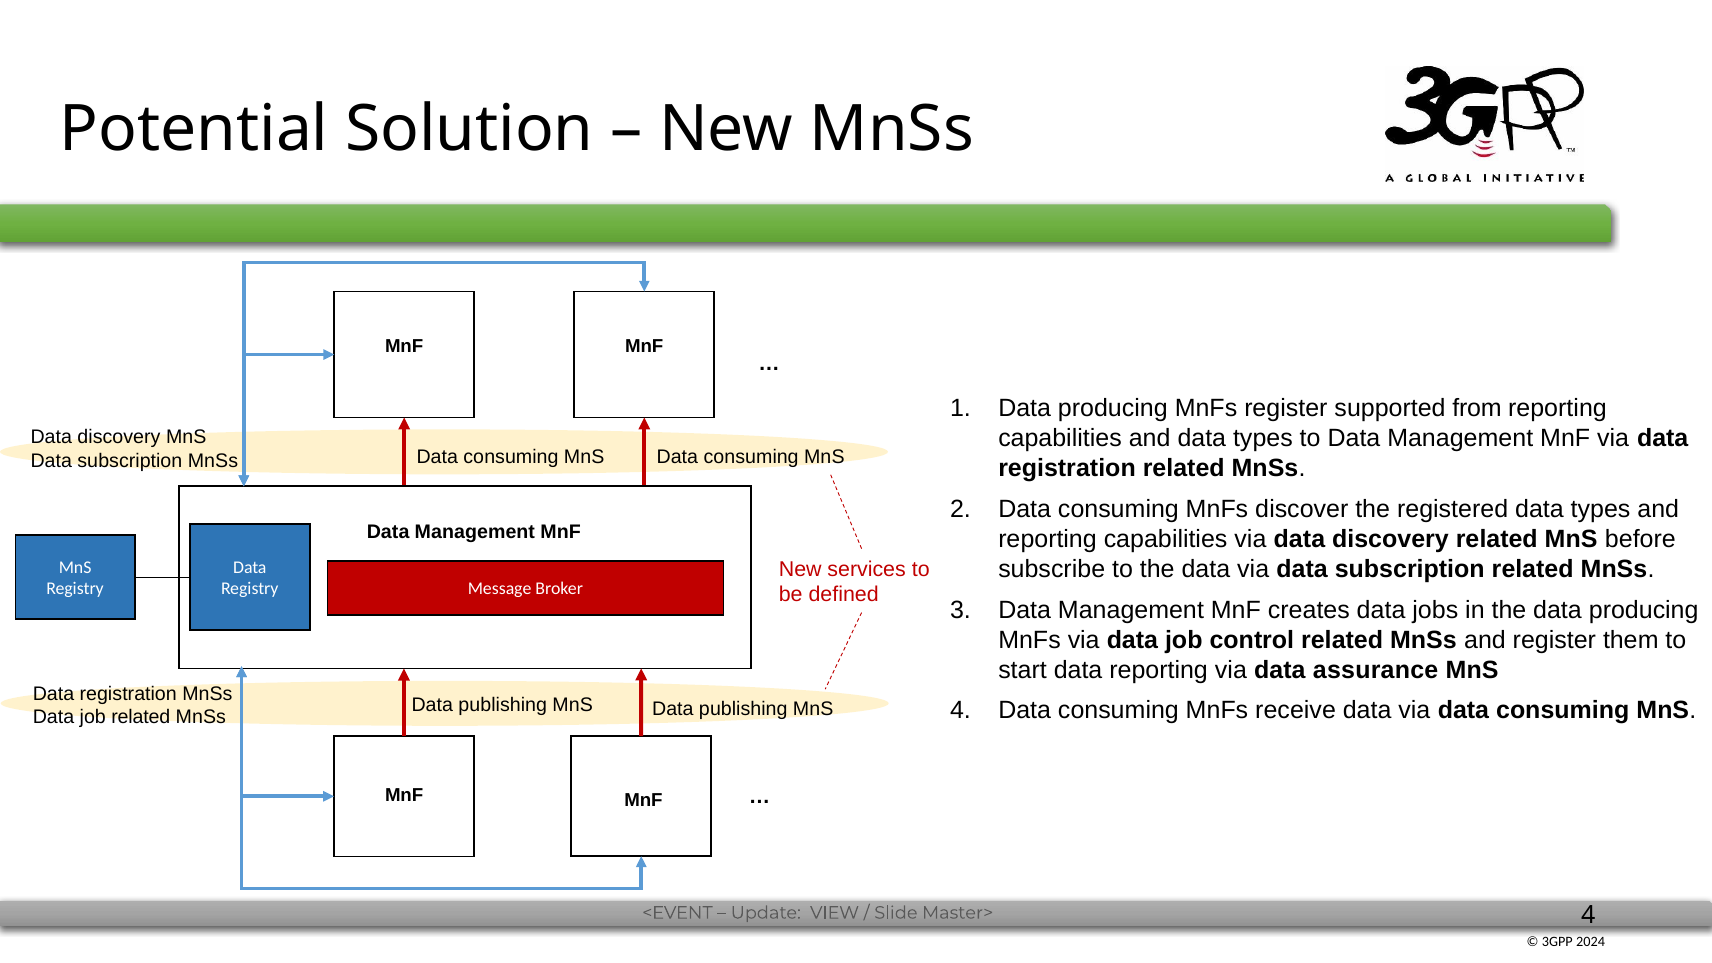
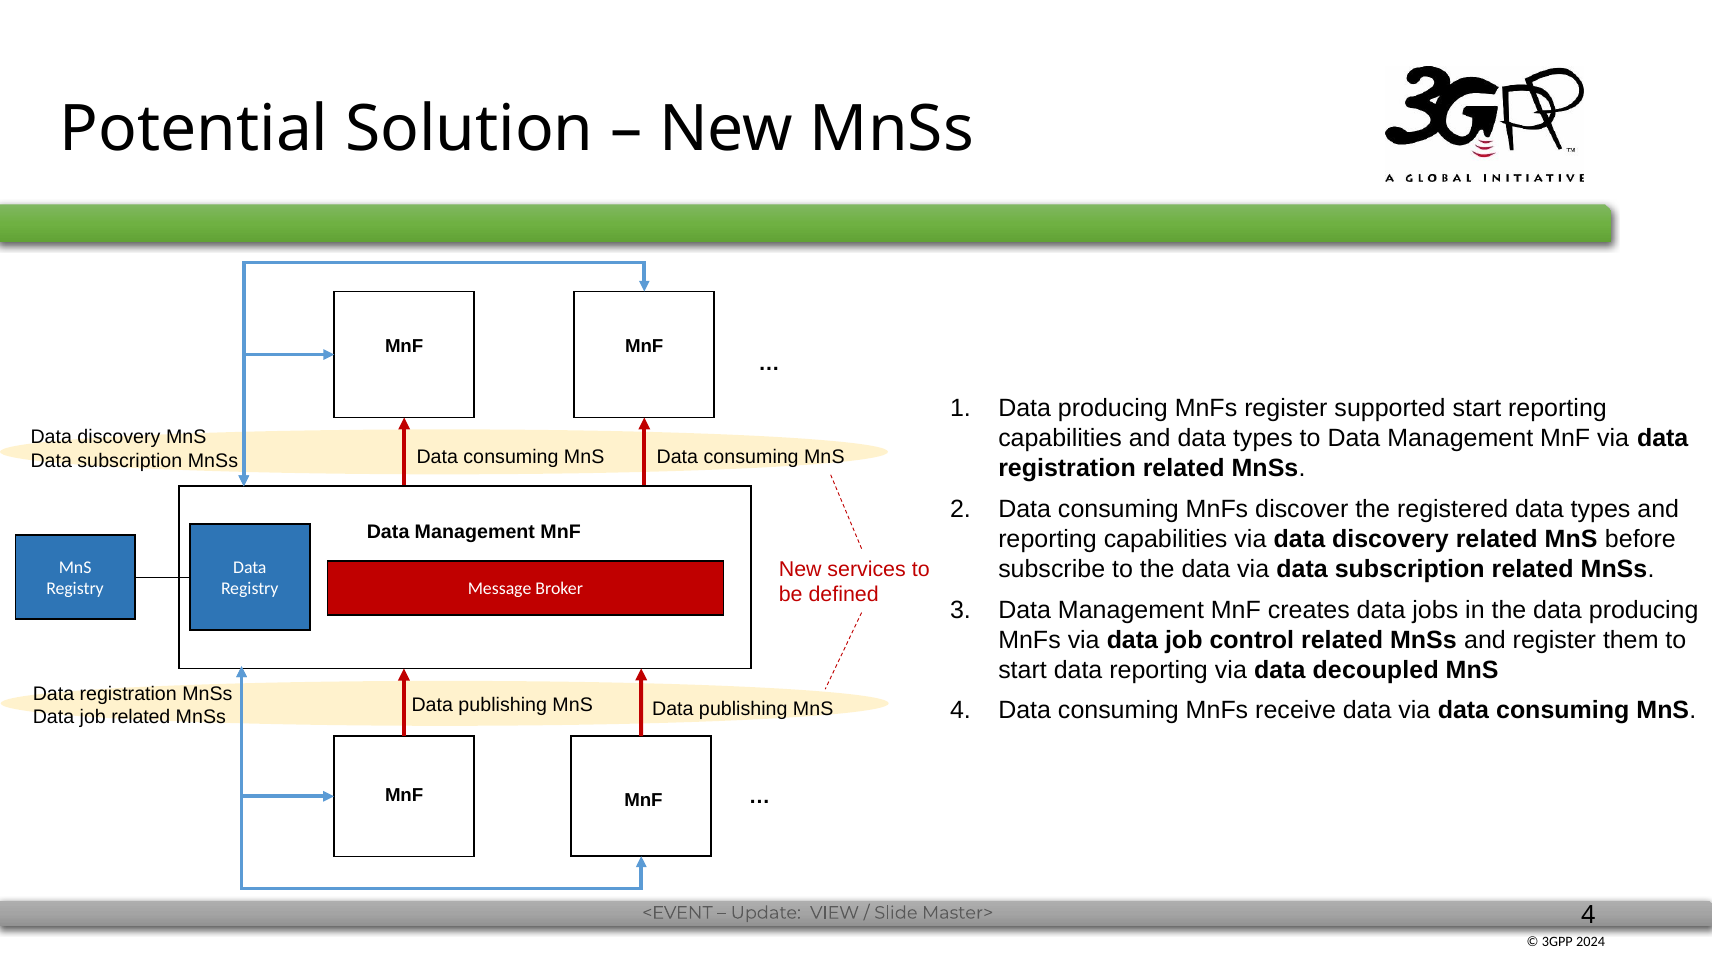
supported from: from -> start
assurance: assurance -> decoupled
